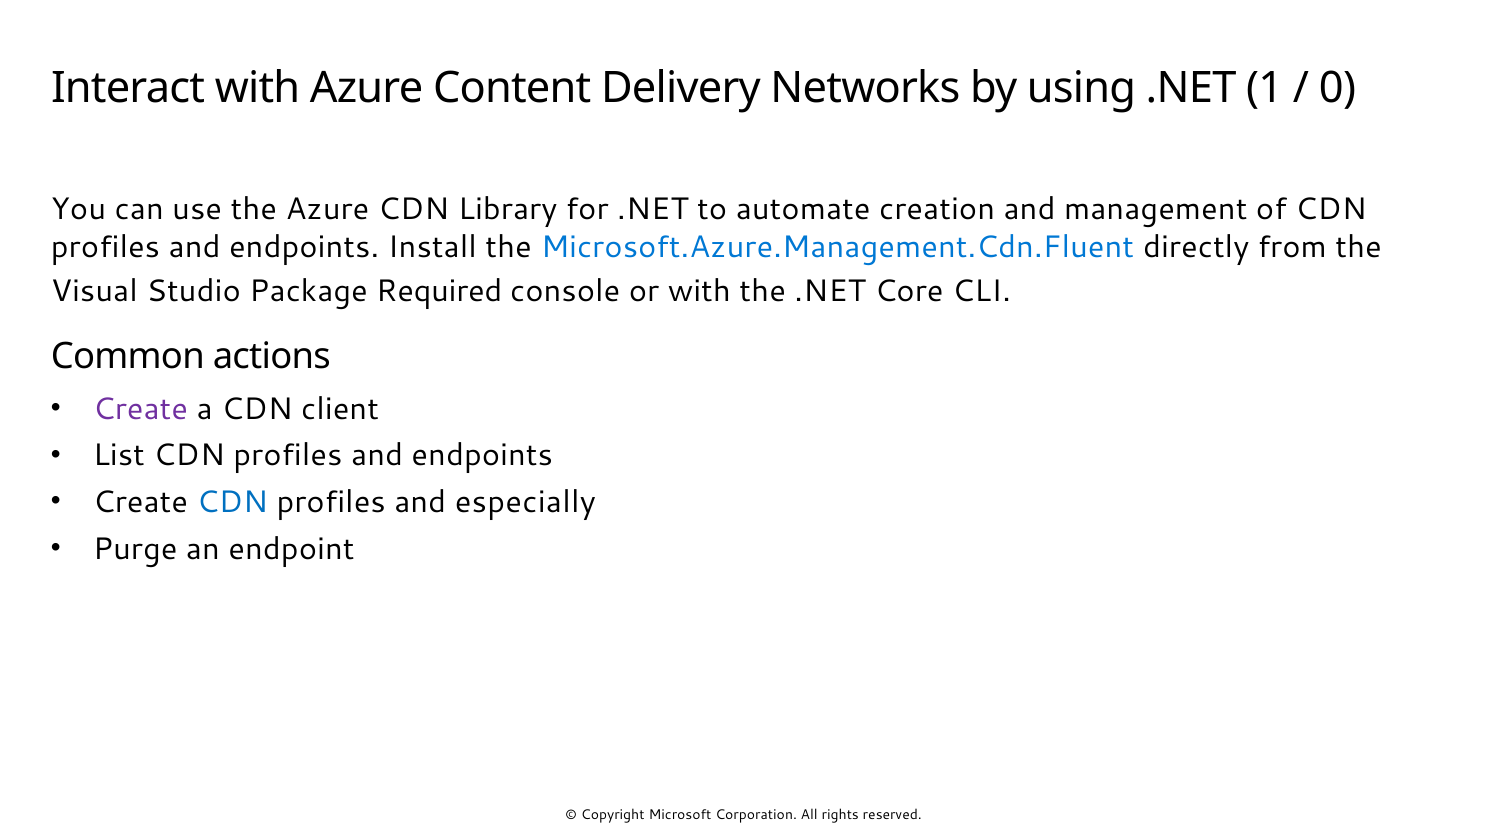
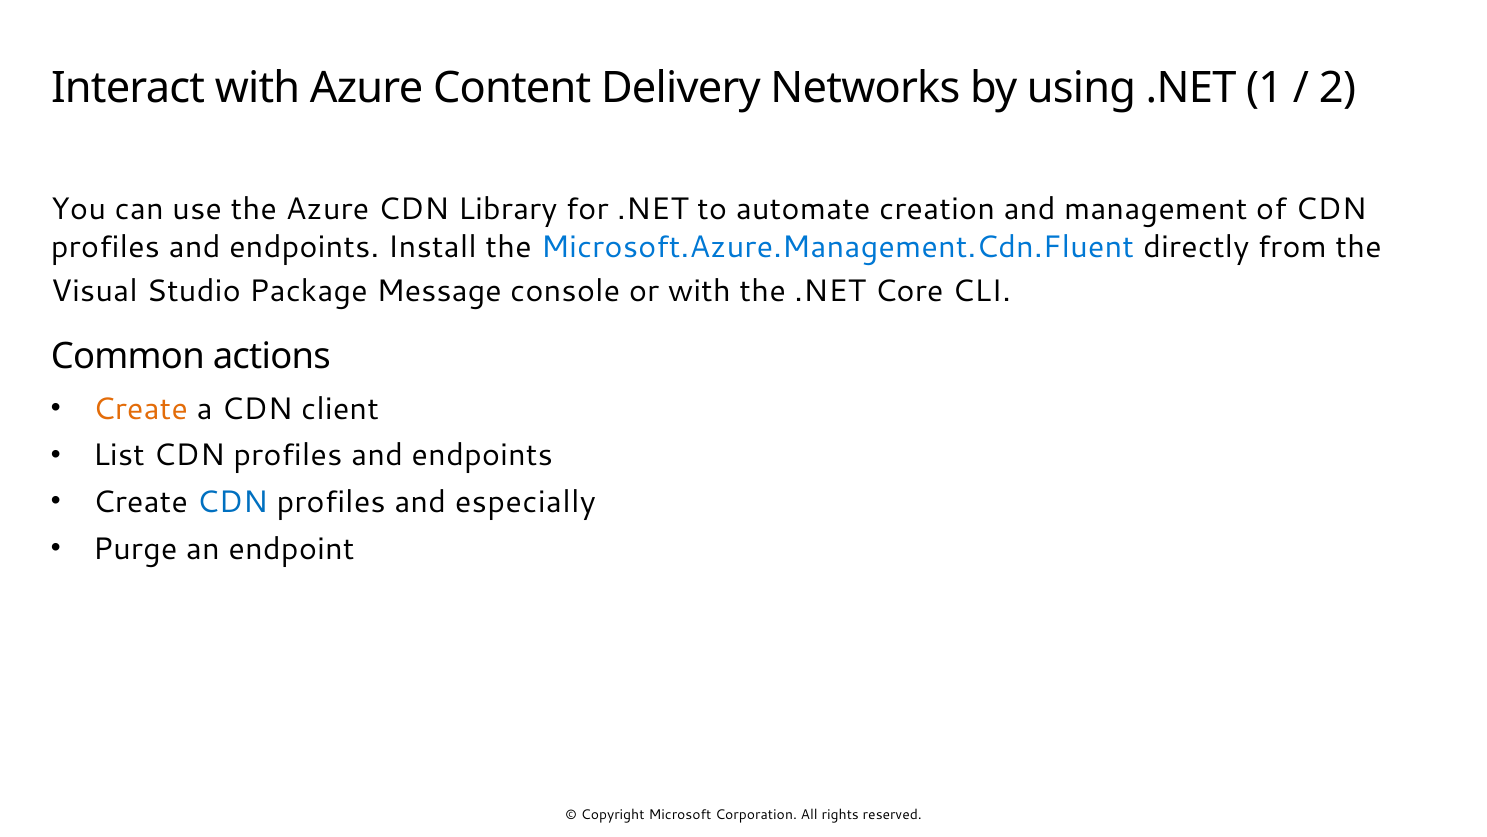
0: 0 -> 2
Required: Required -> Message
Create at (140, 409) colour: purple -> orange
